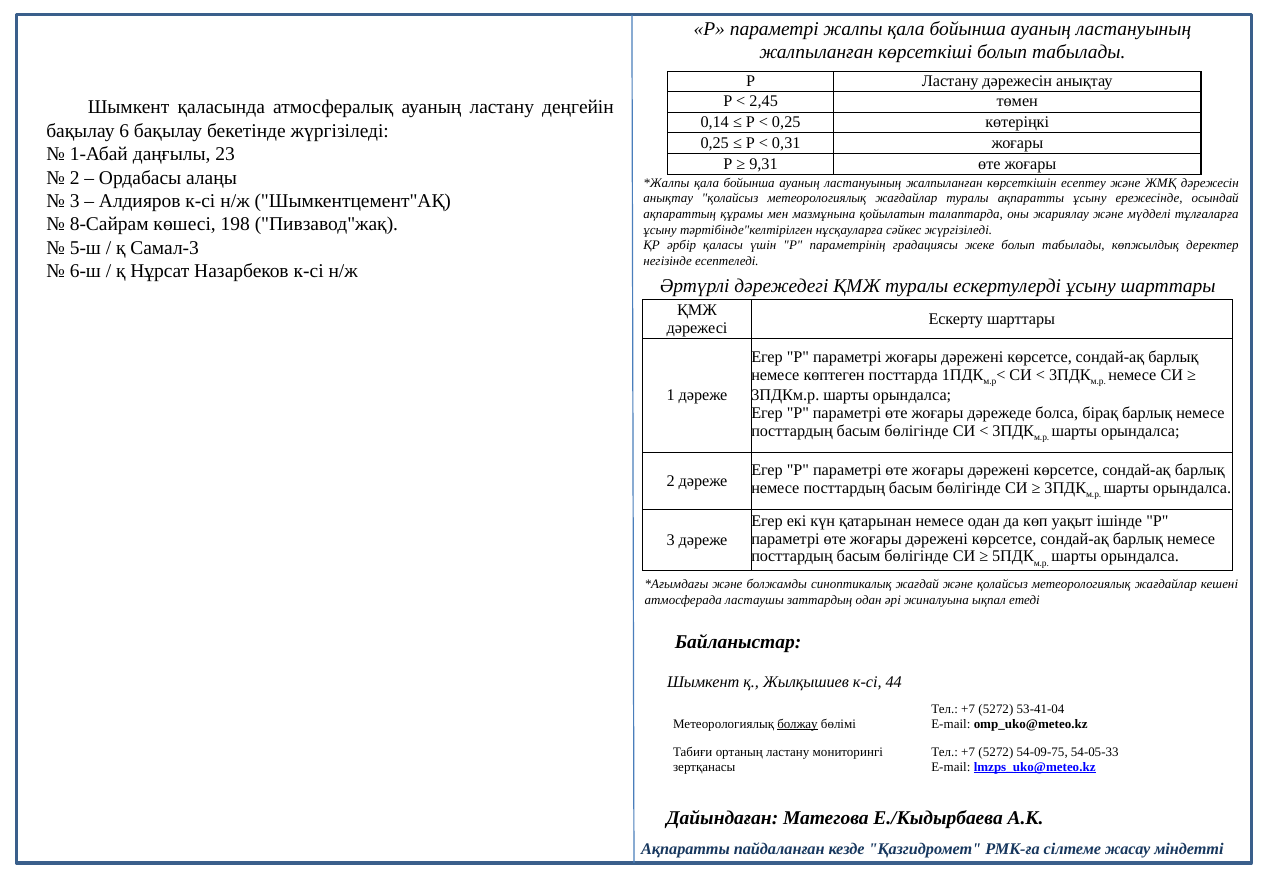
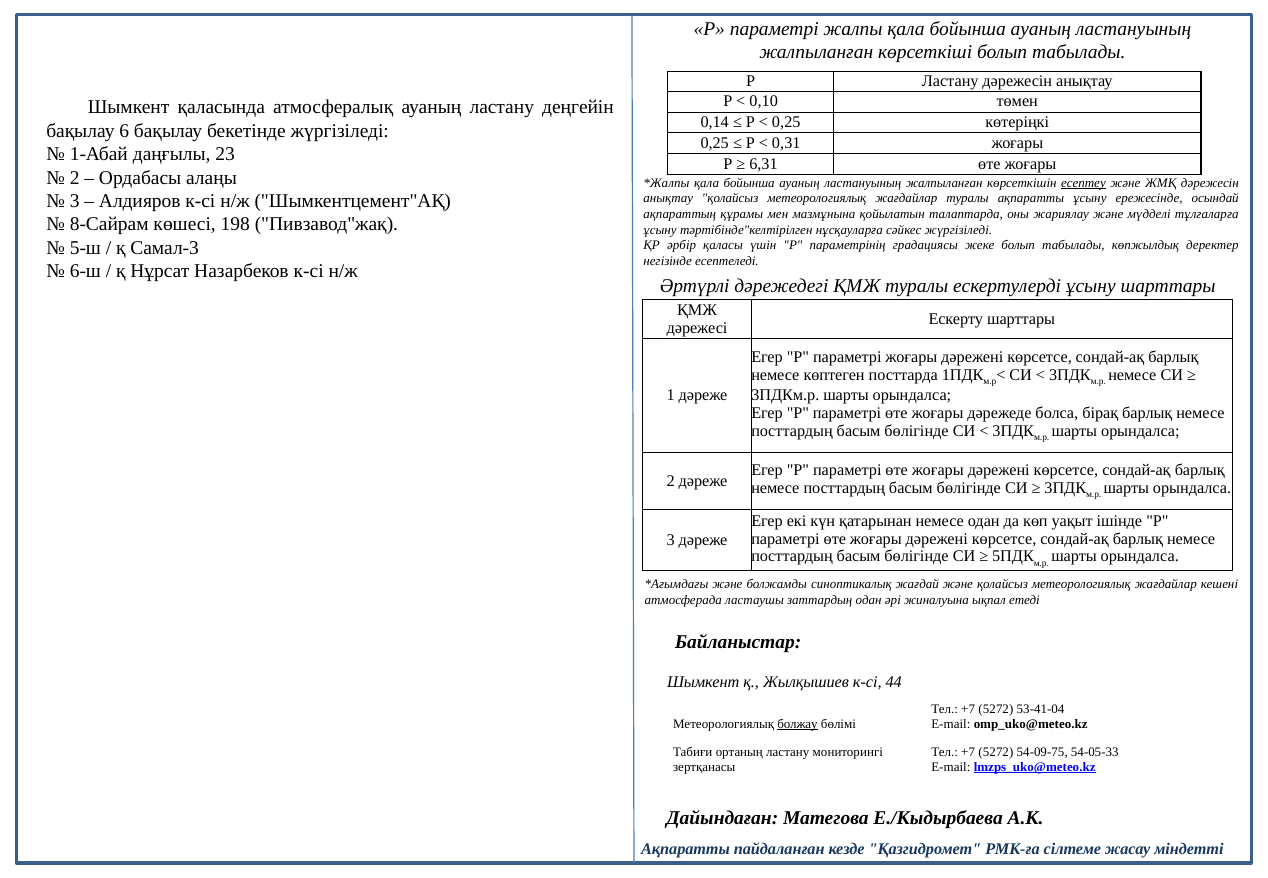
2,45: 2,45 -> 0,10
9,31: 9,31 -> 6,31
есептеу underline: none -> present
